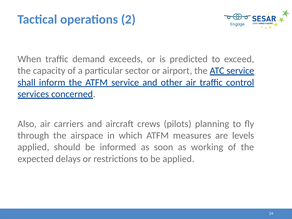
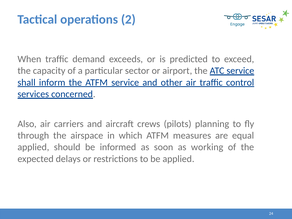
levels: levels -> equal
